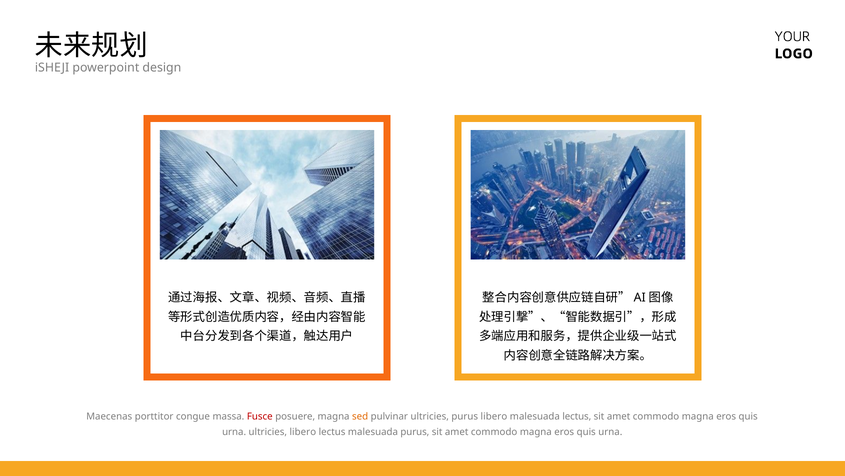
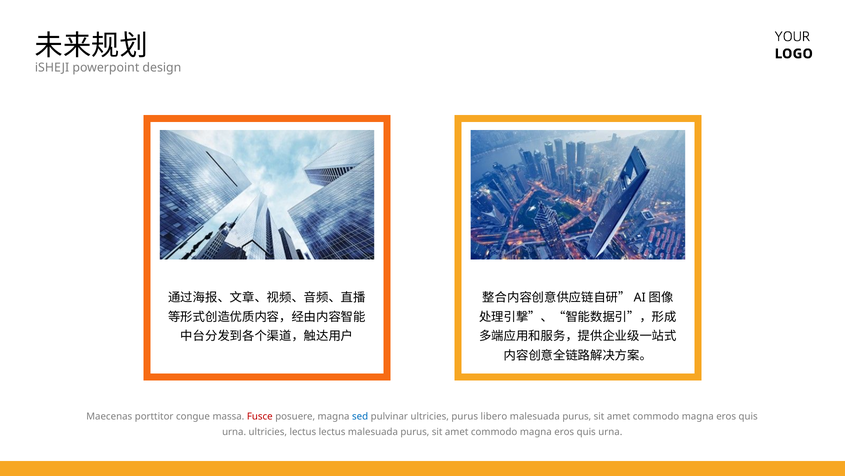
sed colour: orange -> blue
lectus at (577, 416): lectus -> purus
ultricies libero: libero -> lectus
